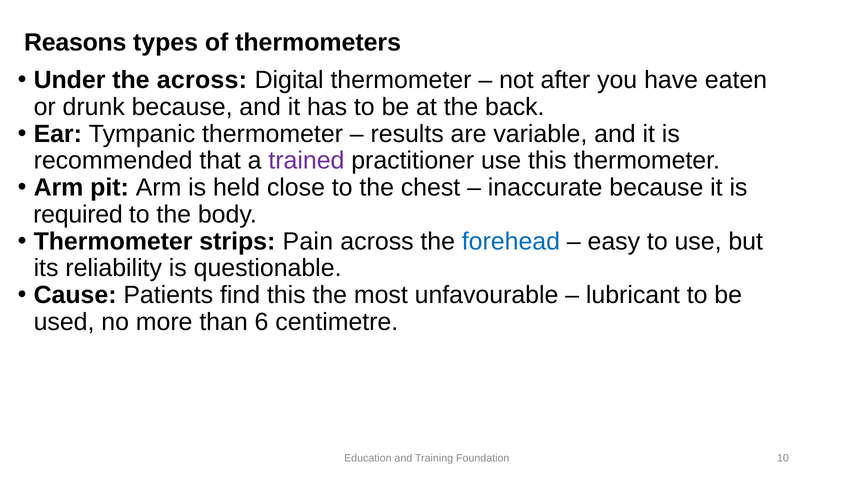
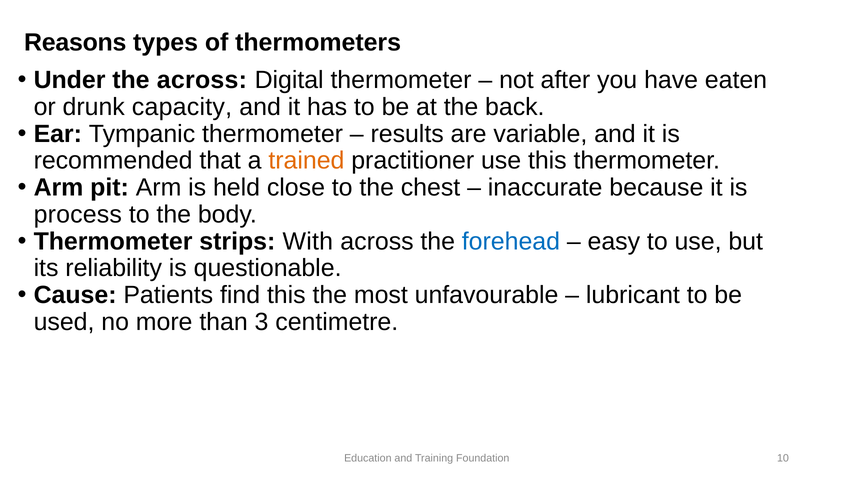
drunk because: because -> capacity
trained colour: purple -> orange
required: required -> process
Pain: Pain -> With
6: 6 -> 3
